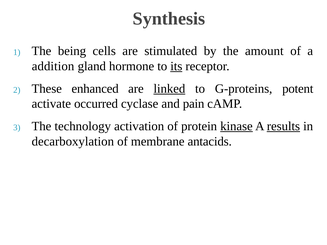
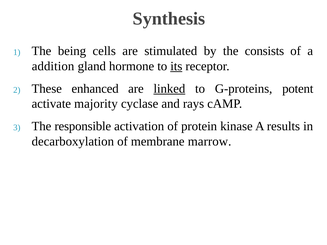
amount: amount -> consists
occurred: occurred -> majority
pain: pain -> rays
technology: technology -> responsible
kinase underline: present -> none
results underline: present -> none
antacids: antacids -> marrow
